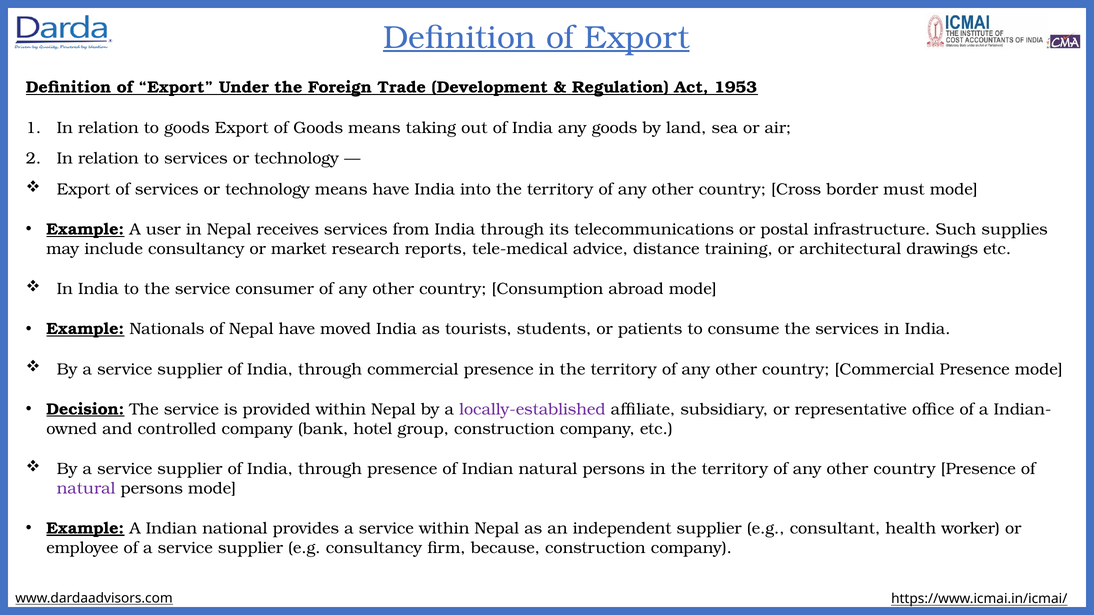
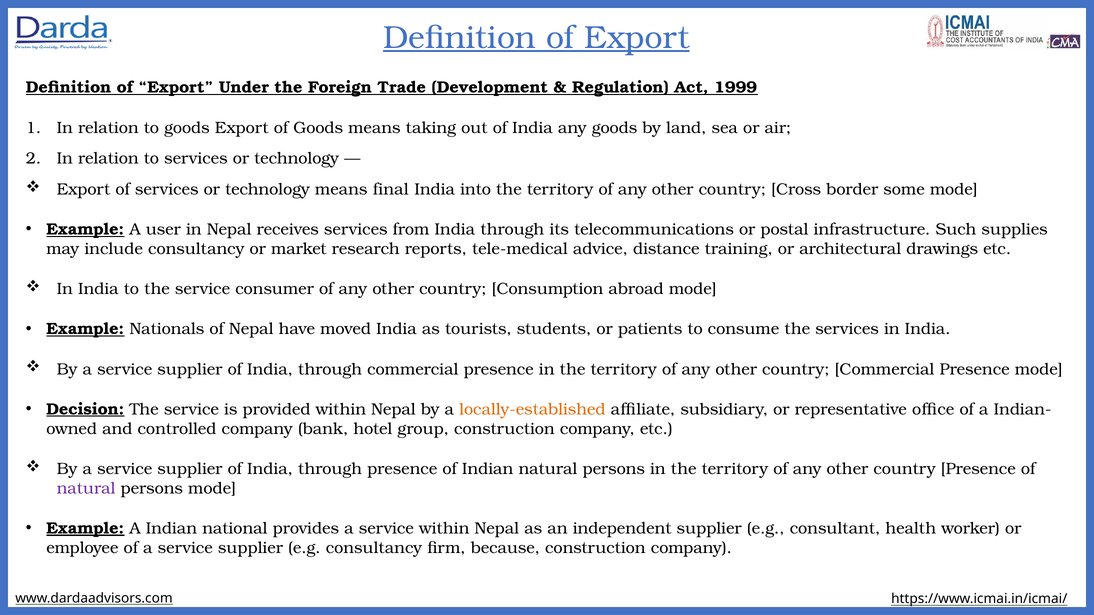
1953: 1953 -> 1999
means have: have -> final
must: must -> some
locally-established colour: purple -> orange
